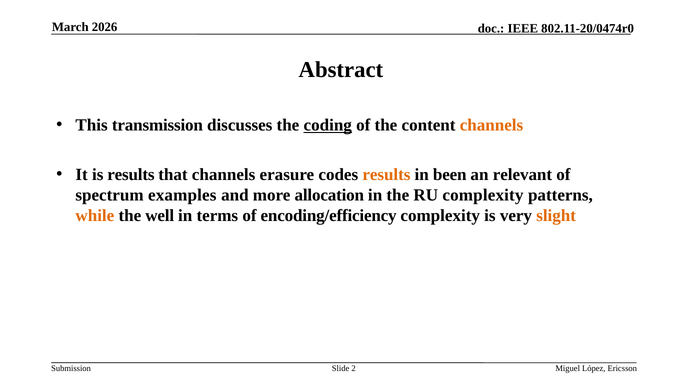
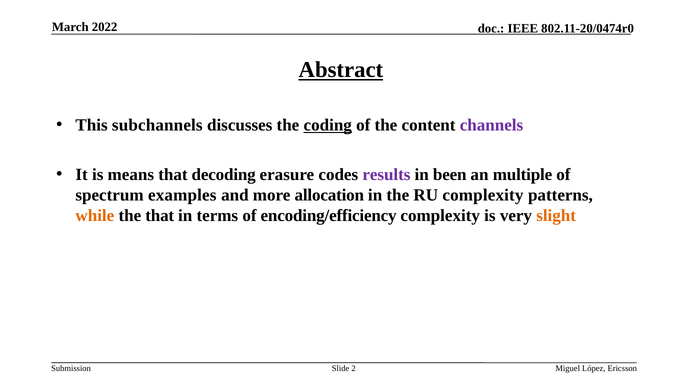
2026: 2026 -> 2022
Abstract underline: none -> present
transmission: transmission -> subchannels
channels at (491, 125) colour: orange -> purple
is results: results -> means
that channels: channels -> decoding
results at (386, 174) colour: orange -> purple
relevant: relevant -> multiple
the well: well -> that
